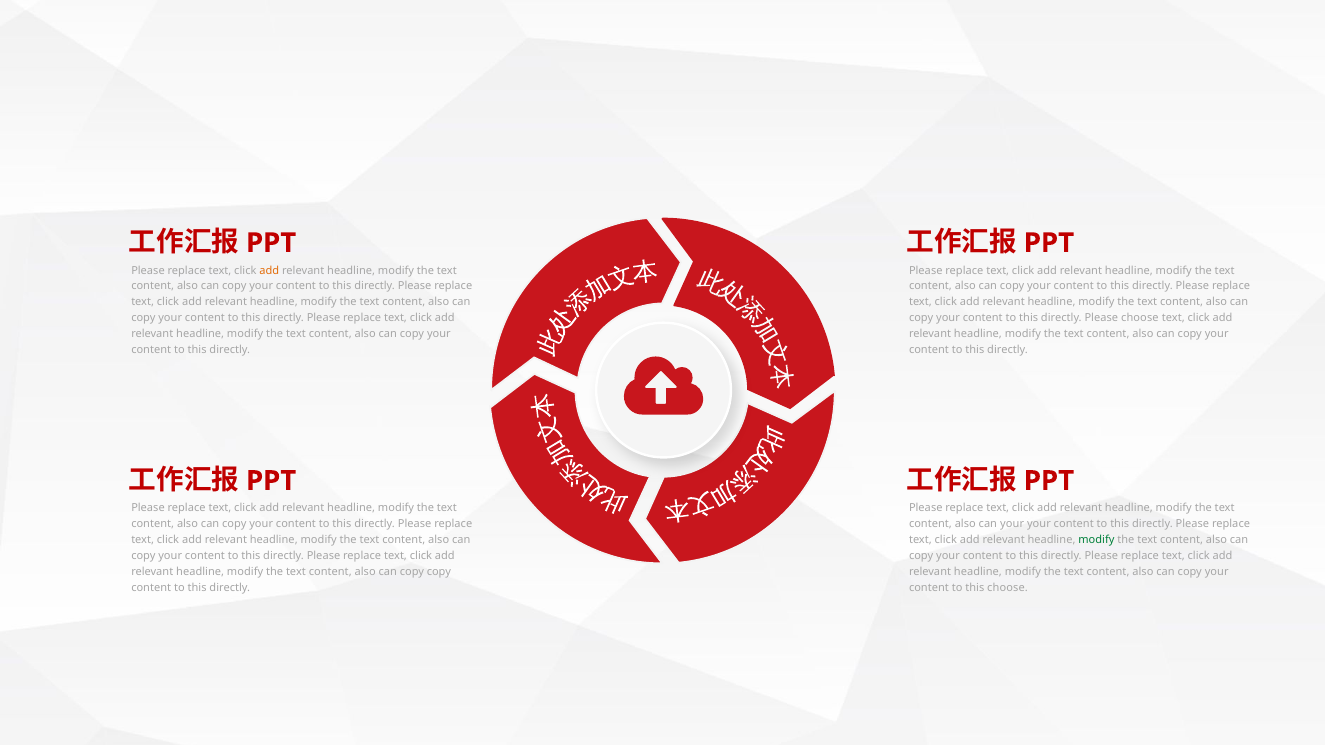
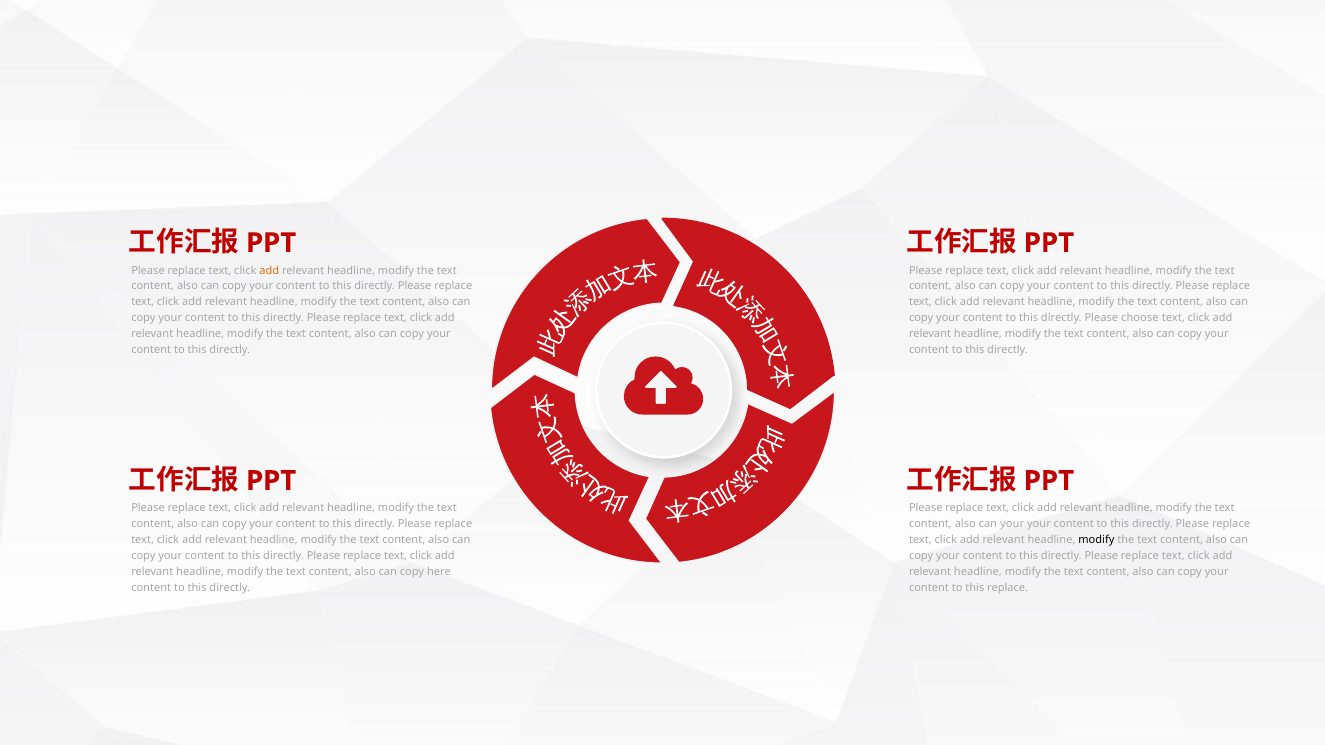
modify at (1096, 540) colour: green -> black
copy copy: copy -> here
this choose: choose -> replace
